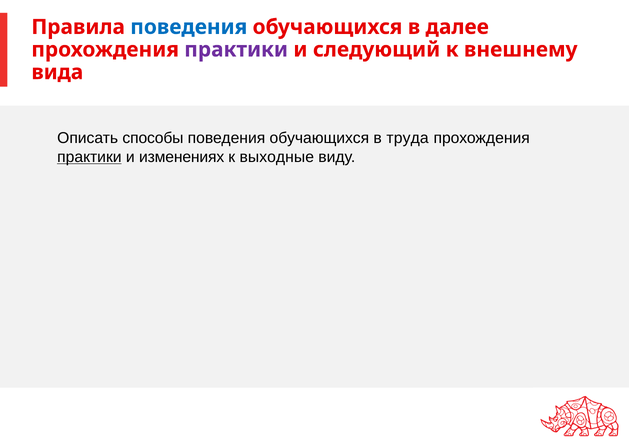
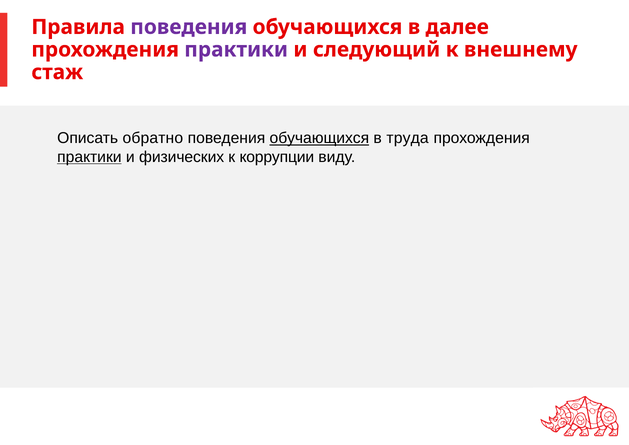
поведения at (189, 27) colour: blue -> purple
вида: вида -> стаж
способы: способы -> обратно
обучающихся at (319, 138) underline: none -> present
изменениях: изменениях -> физических
выходные: выходные -> коррупции
